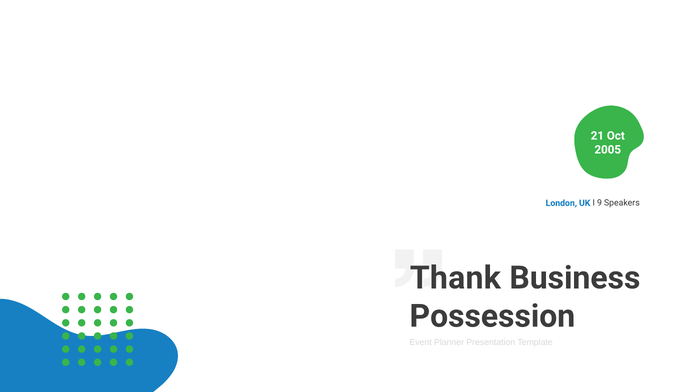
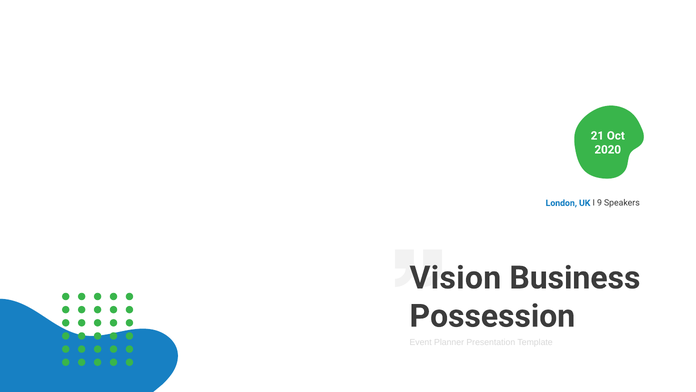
2005: 2005 -> 2020
Thank: Thank -> Vision
